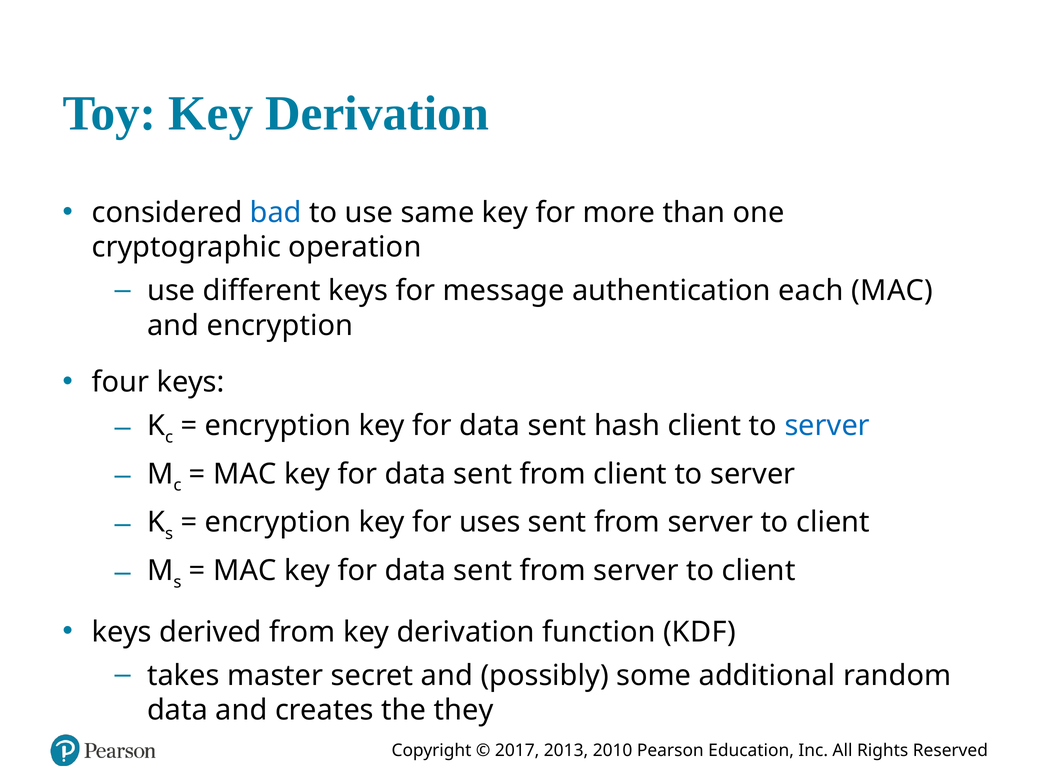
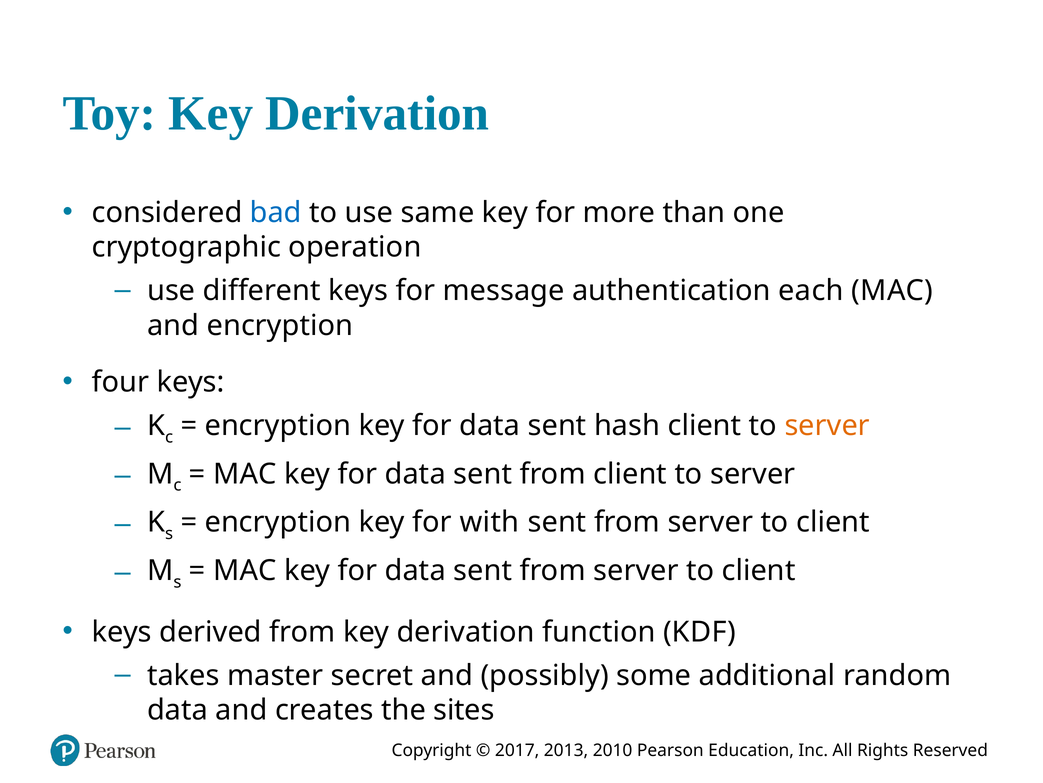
server at (827, 425) colour: blue -> orange
uses: uses -> with
they: they -> sites
